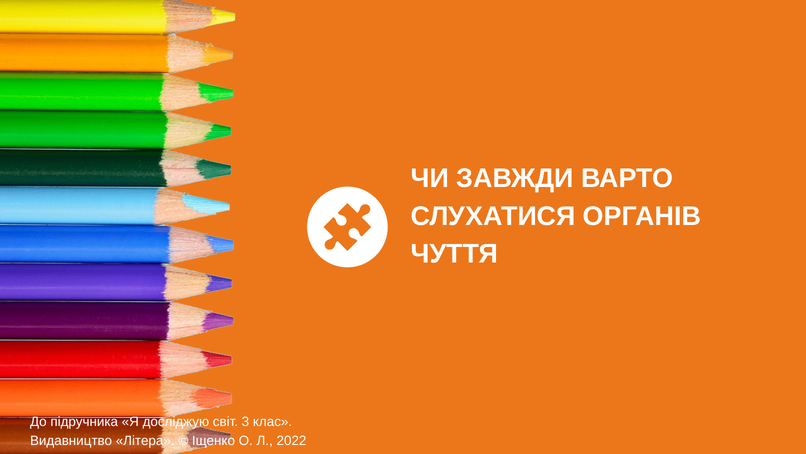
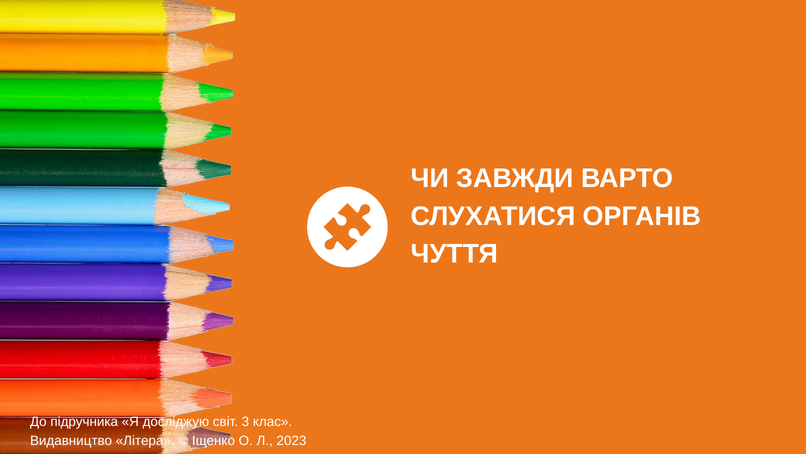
2022: 2022 -> 2023
